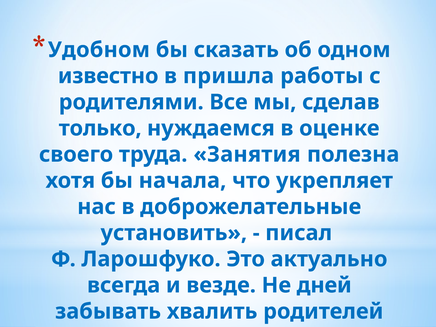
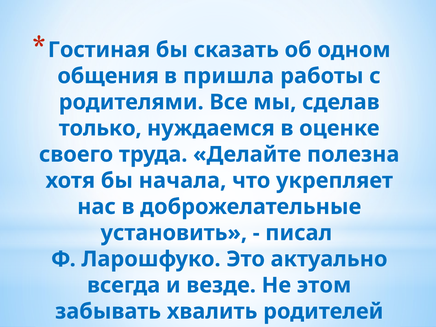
Удобном at (99, 50): Удобном -> Гостиная
известно: известно -> общения
Занятия: Занятия -> Делайте
дней: дней -> этом
